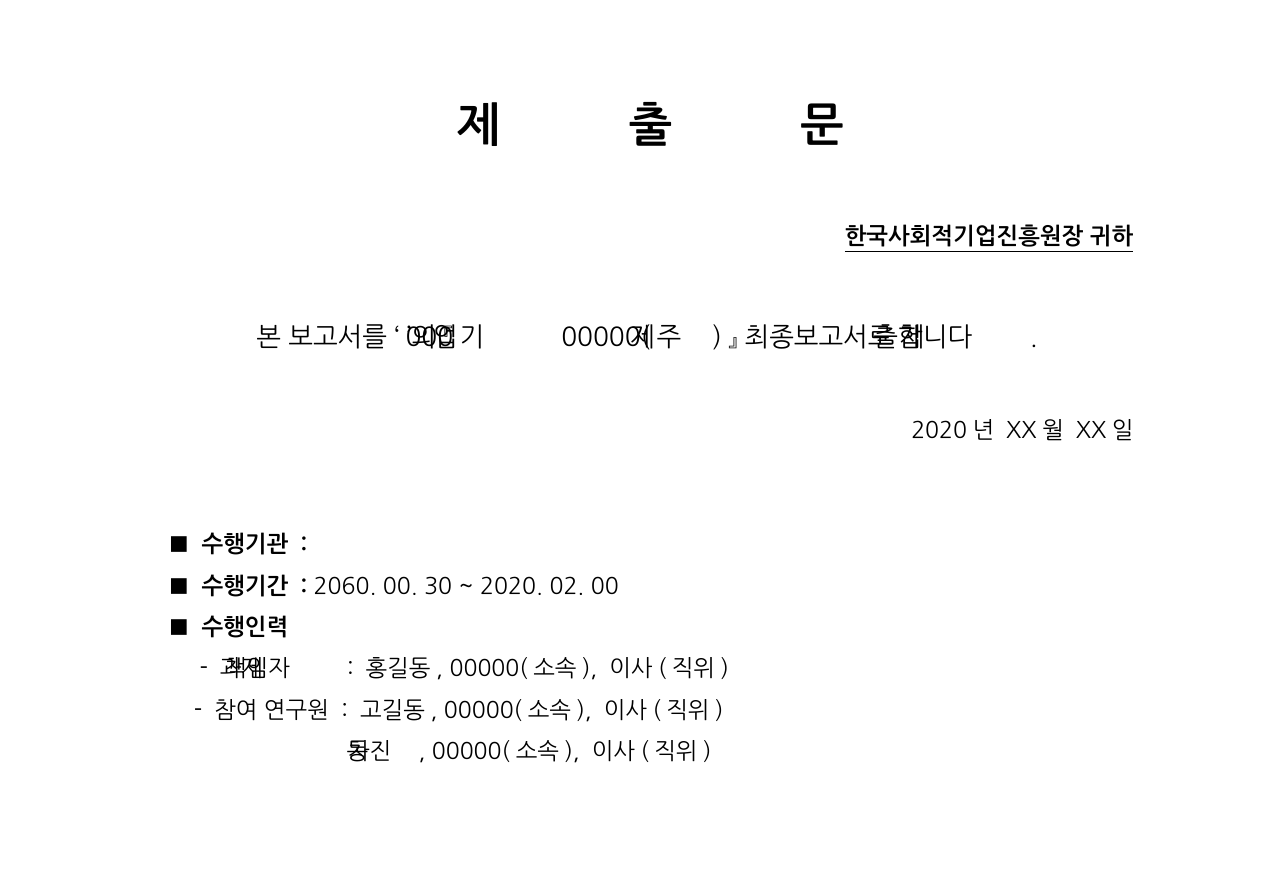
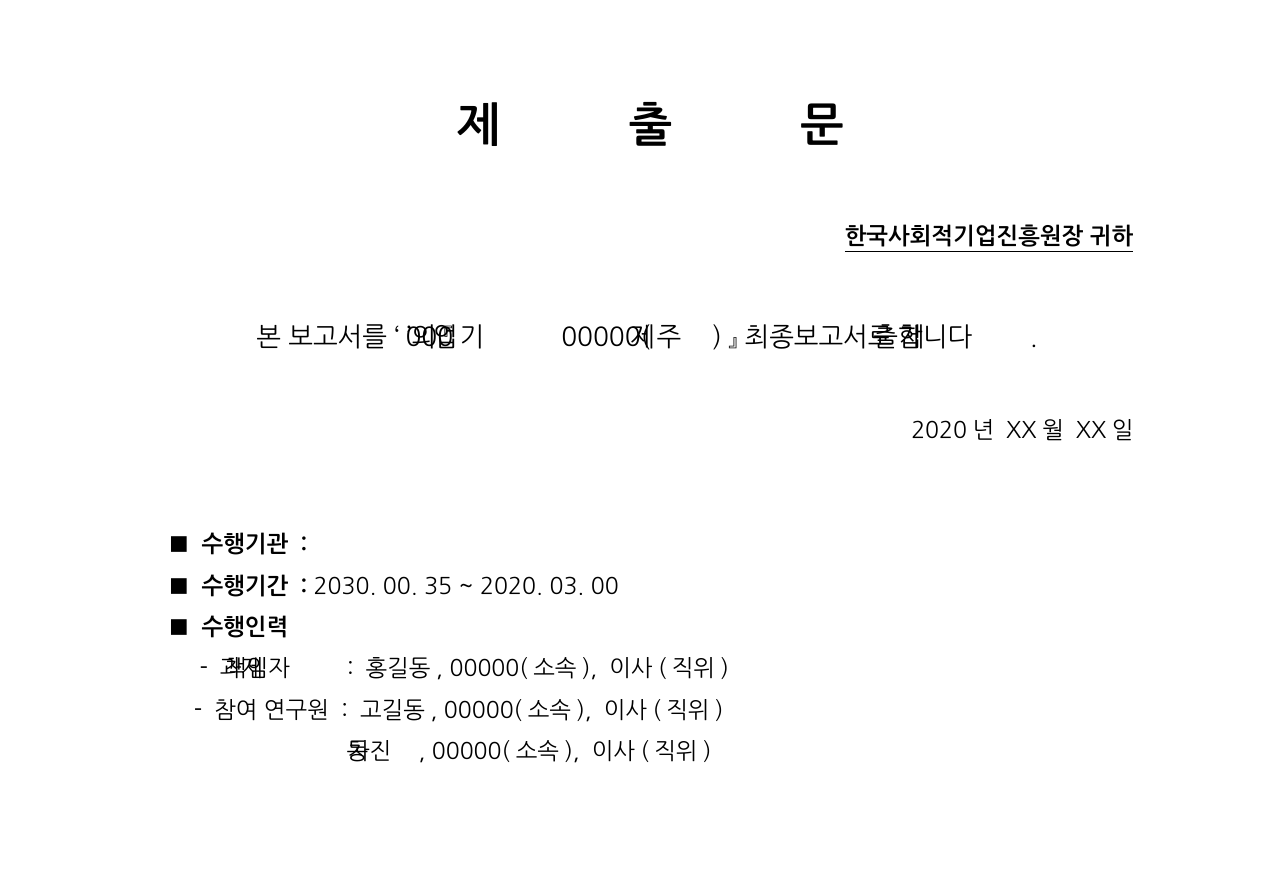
2060: 2060 -> 2030
30: 30 -> 35
02: 02 -> 03
